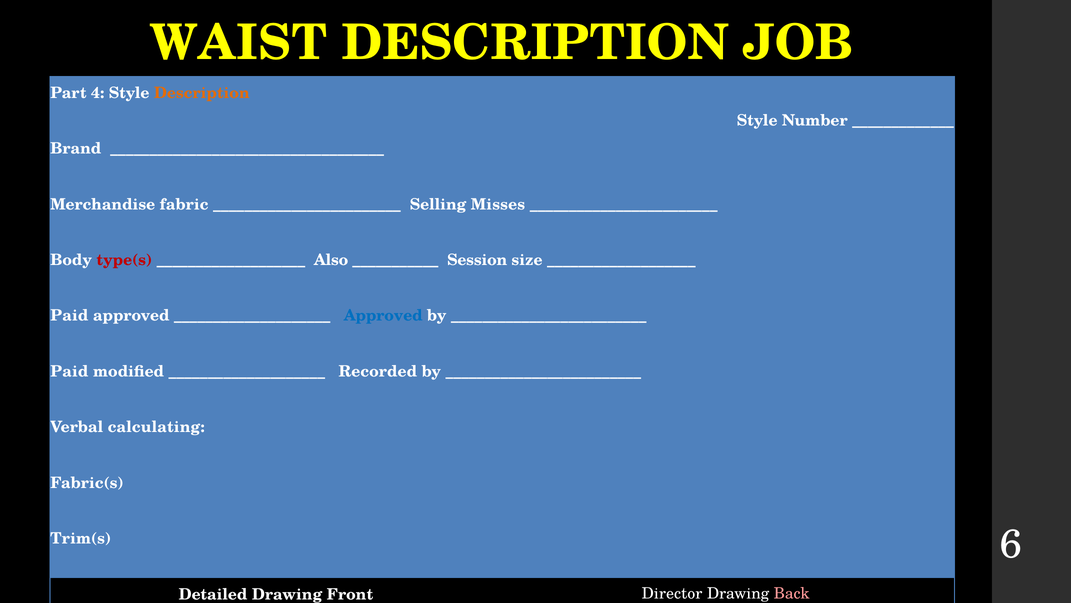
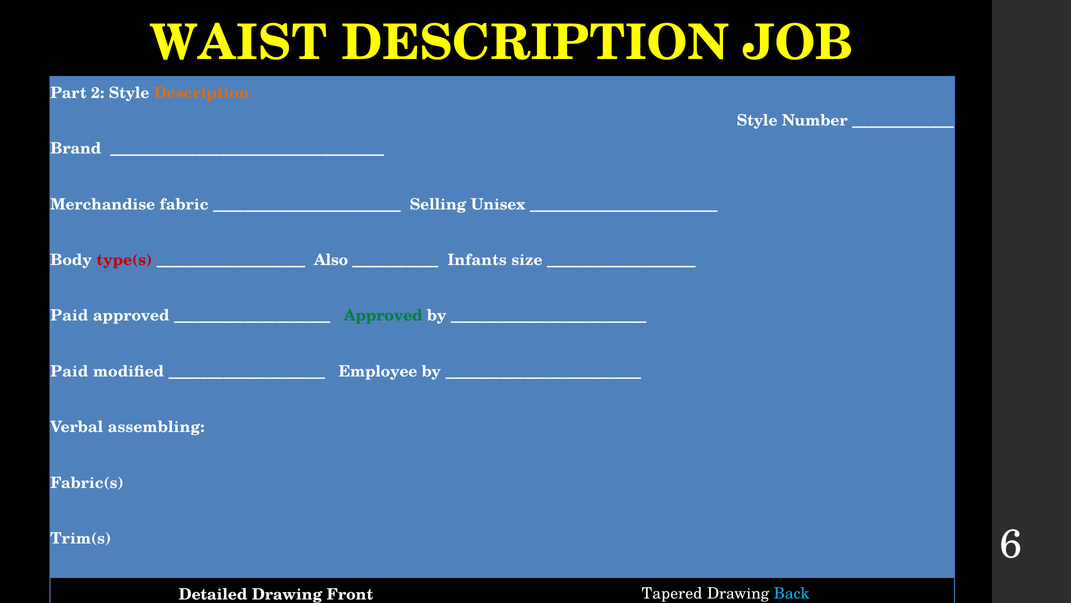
4: 4 -> 2
Misses: Misses -> Unisex
Session: Session -> Infants
Approved at (383, 315) colour: blue -> green
Recorded: Recorded -> Employee
calculating: calculating -> assembling
Director: Director -> Tapered
Back colour: pink -> light blue
